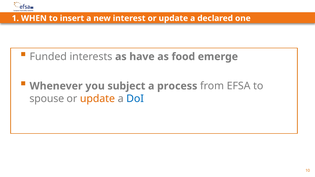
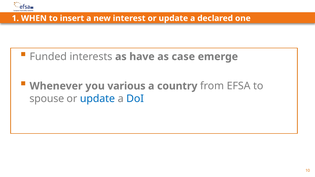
food: food -> case
subject: subject -> various
process: process -> country
update at (97, 99) colour: orange -> blue
